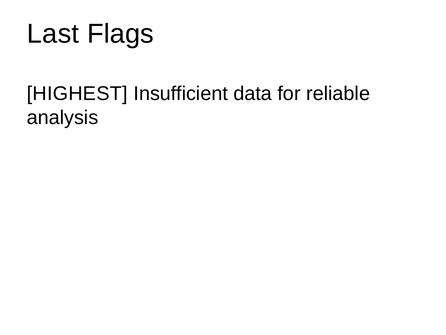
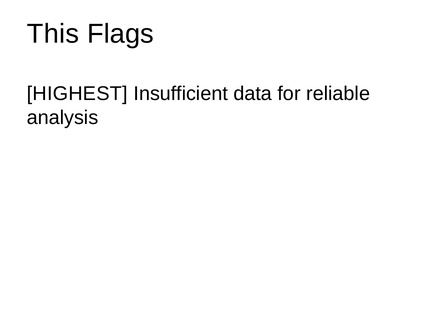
Last: Last -> This
